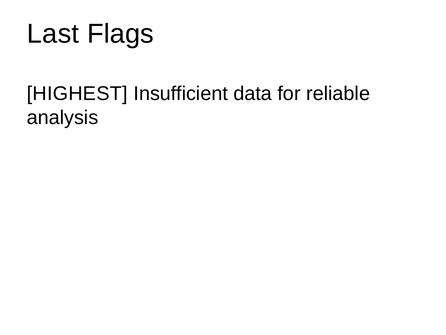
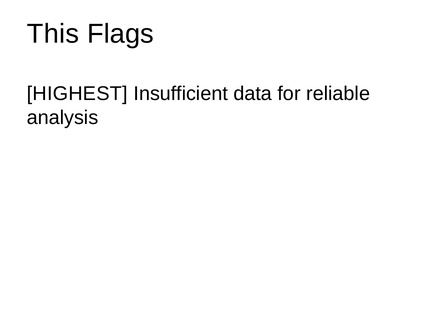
Last: Last -> This
